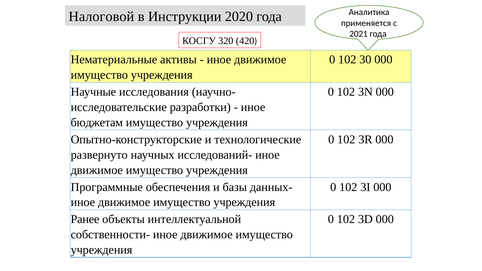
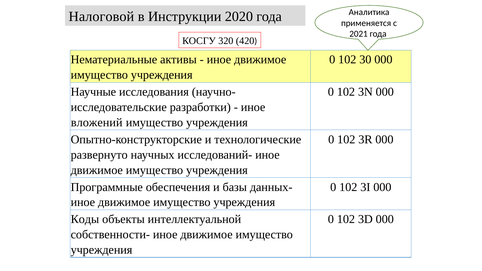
бюджетам: бюджетам -> вложений
Ранее: Ранее -> Коды
